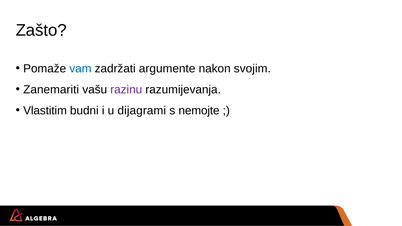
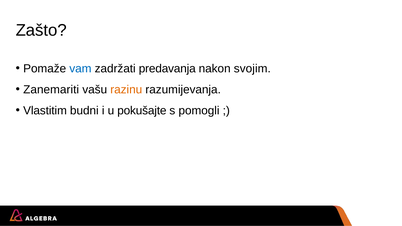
argumente: argumente -> predavanja
razinu colour: purple -> orange
dijagrami: dijagrami -> pokušajte
nemojte: nemojte -> pomogli
